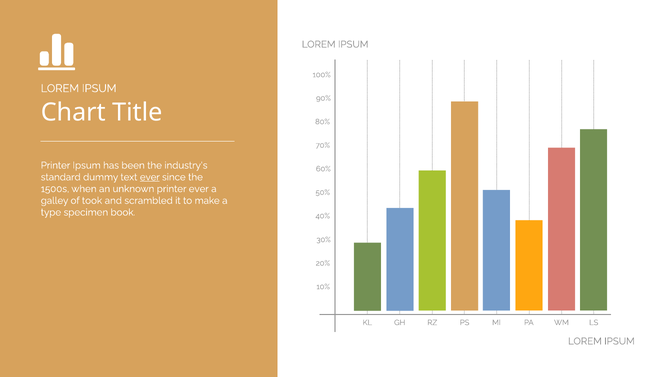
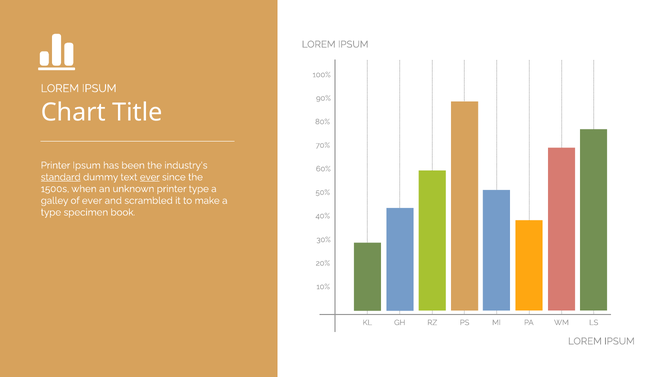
standard underline: none -> present
printer ever: ever -> type
of took: took -> ever
